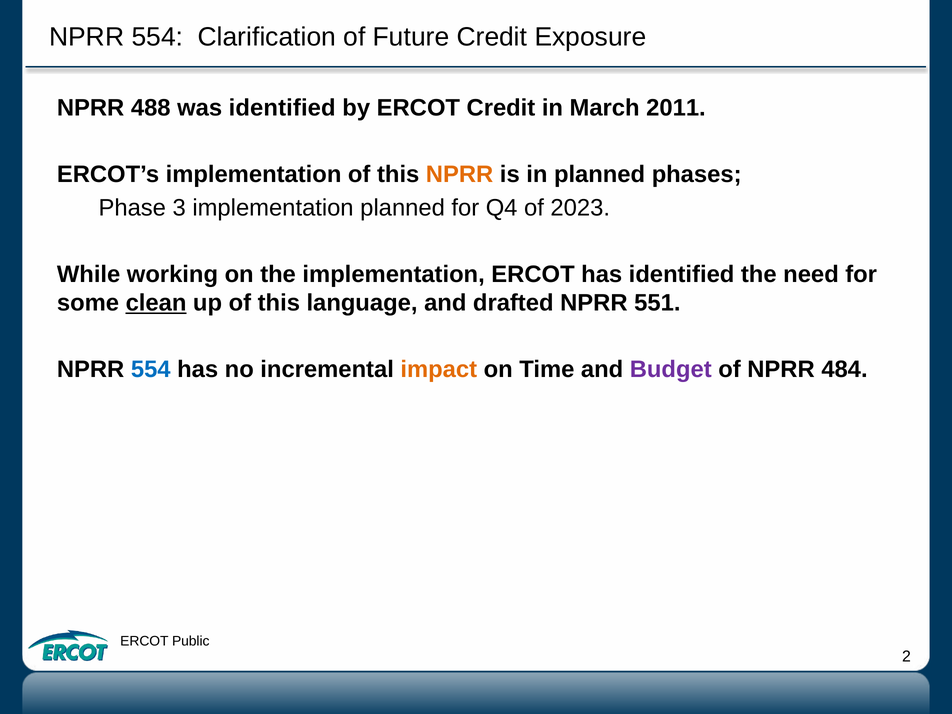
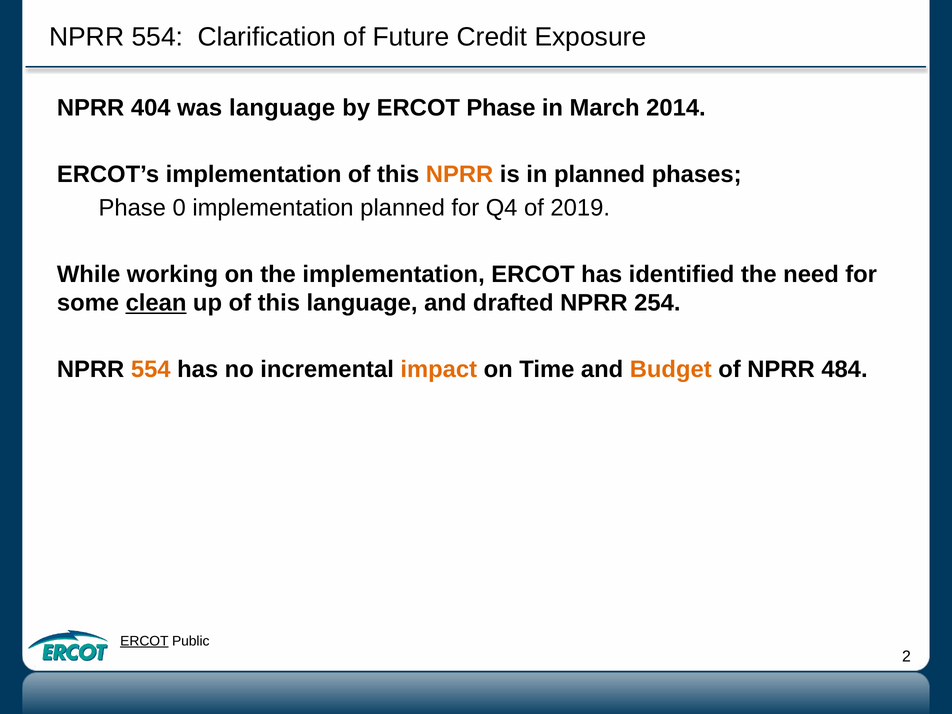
488: 488 -> 404
was identified: identified -> language
ERCOT Credit: Credit -> Phase
2011: 2011 -> 2014
3: 3 -> 0
2023: 2023 -> 2019
551: 551 -> 254
554 at (151, 369) colour: blue -> orange
Budget colour: purple -> orange
ERCOT at (144, 641) underline: none -> present
